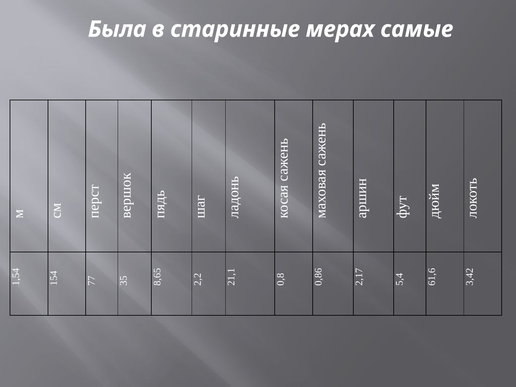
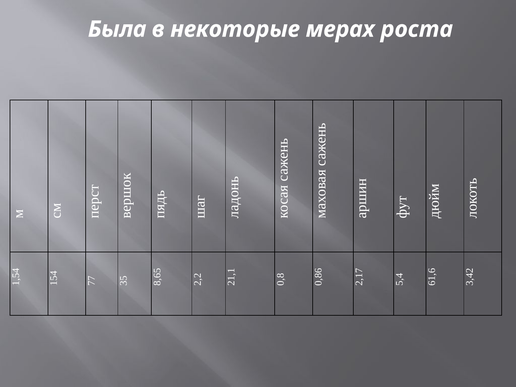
старинные: старинные -> некоторые
самые: самые -> роста
